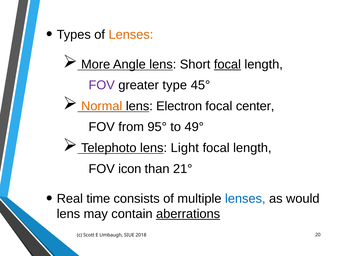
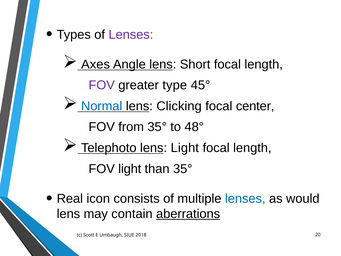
Lenses at (131, 35) colour: orange -> purple
More: More -> Axes
focal at (227, 64) underline: present -> none
Normal colour: orange -> blue
Electron: Electron -> Clicking
from 95°: 95° -> 35°
49°: 49° -> 48°
FOV icon: icon -> light
than 21°: 21° -> 35°
time: time -> icon
